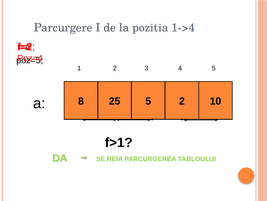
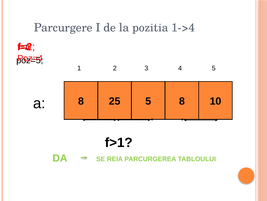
8 2: 2 -> 8
